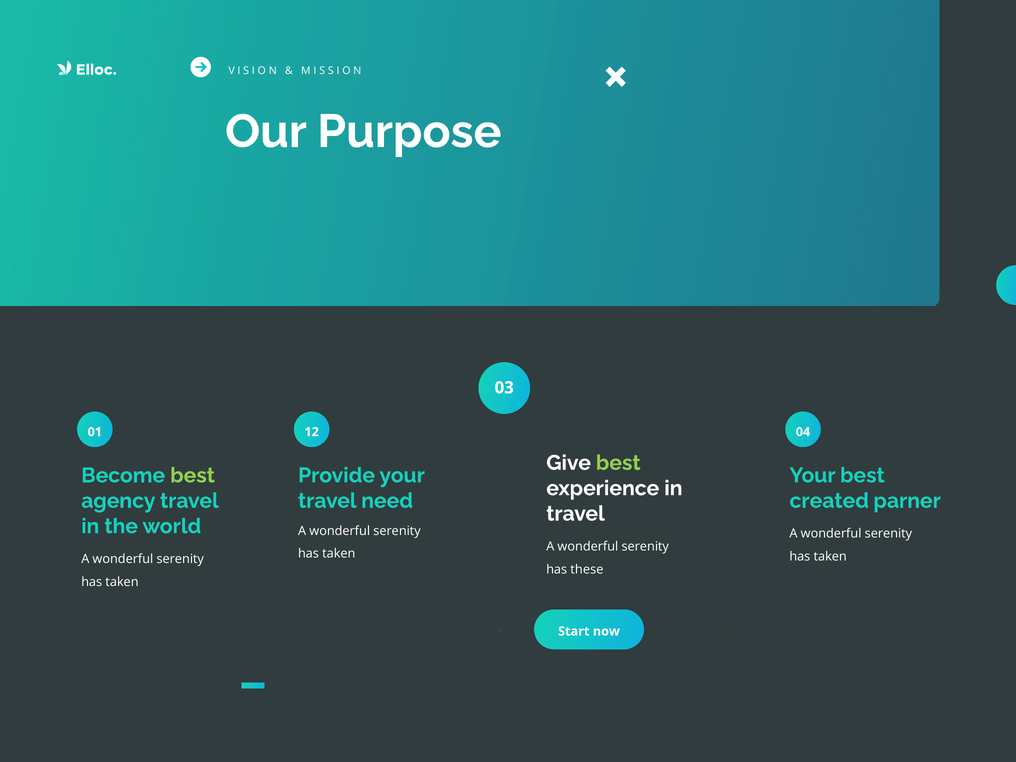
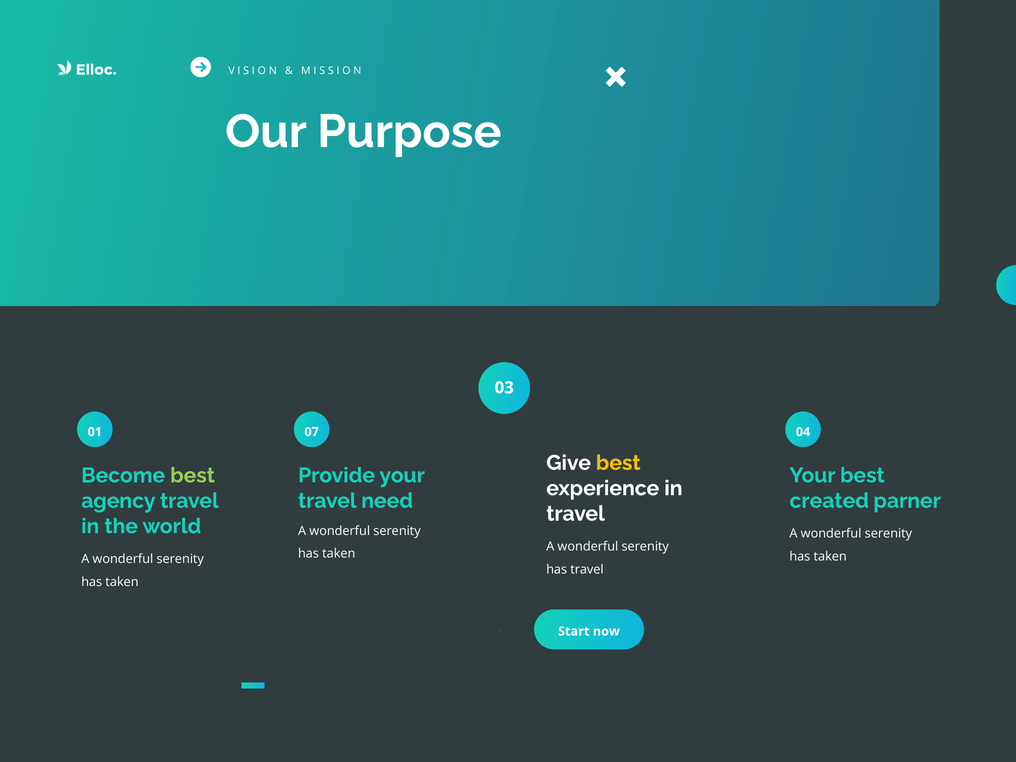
12: 12 -> 07
best at (618, 463) colour: light green -> yellow
has these: these -> travel
